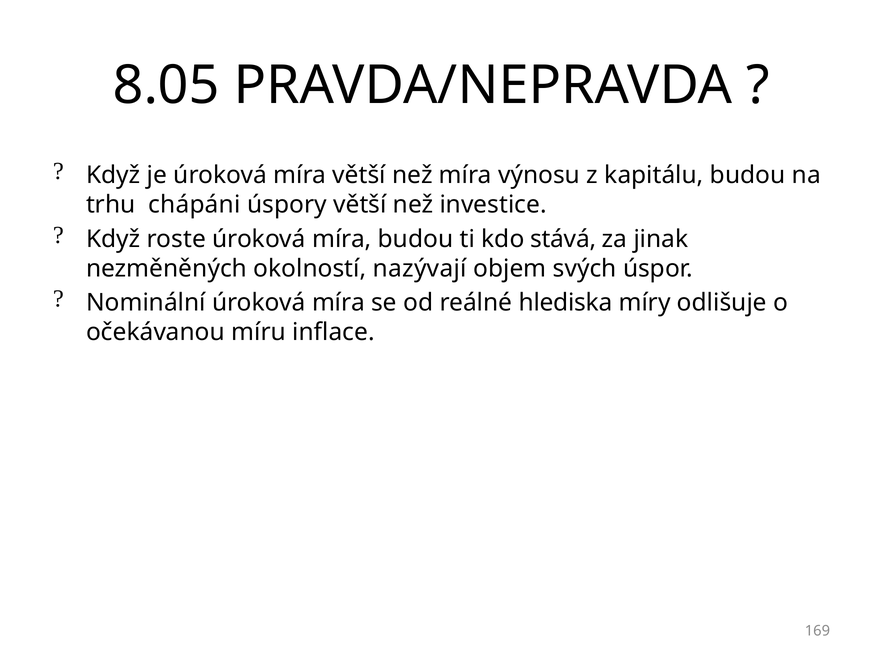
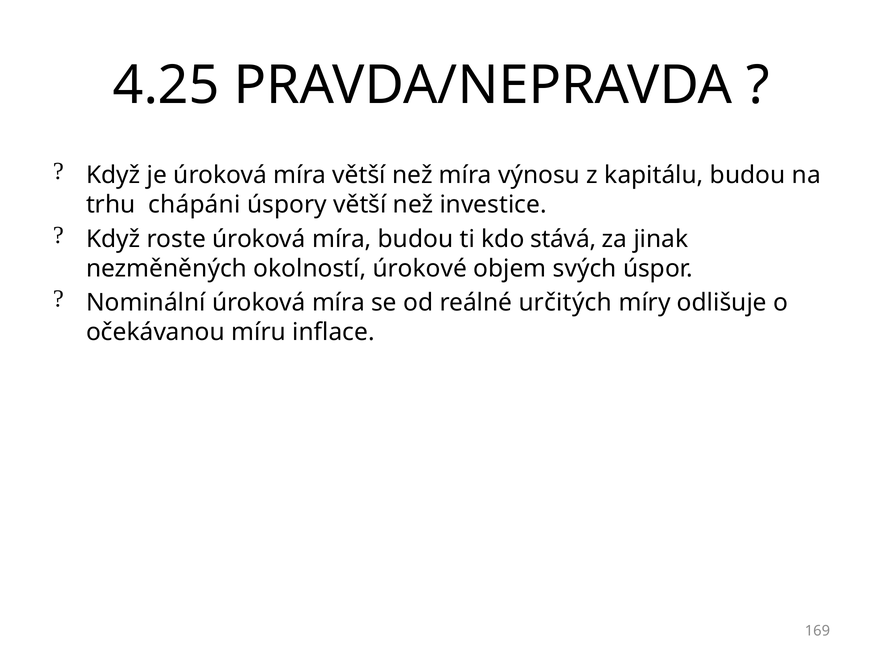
8.05: 8.05 -> 4.25
nazývají: nazývají -> úrokové
hlediska: hlediska -> určitých
